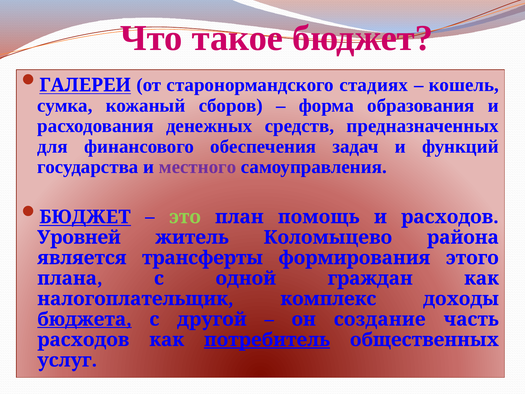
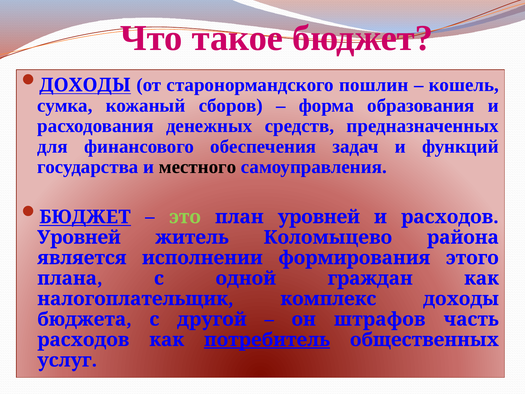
ГАЛЕРЕИ at (85, 85): ГАЛЕРЕИ -> ДОХОДЫ
стадиях: стадиях -> пошлин
местного colour: purple -> black
план помощь: помощь -> уровней
трансферты: трансферты -> исполнении
бюджета underline: present -> none
создание: создание -> штрафов
